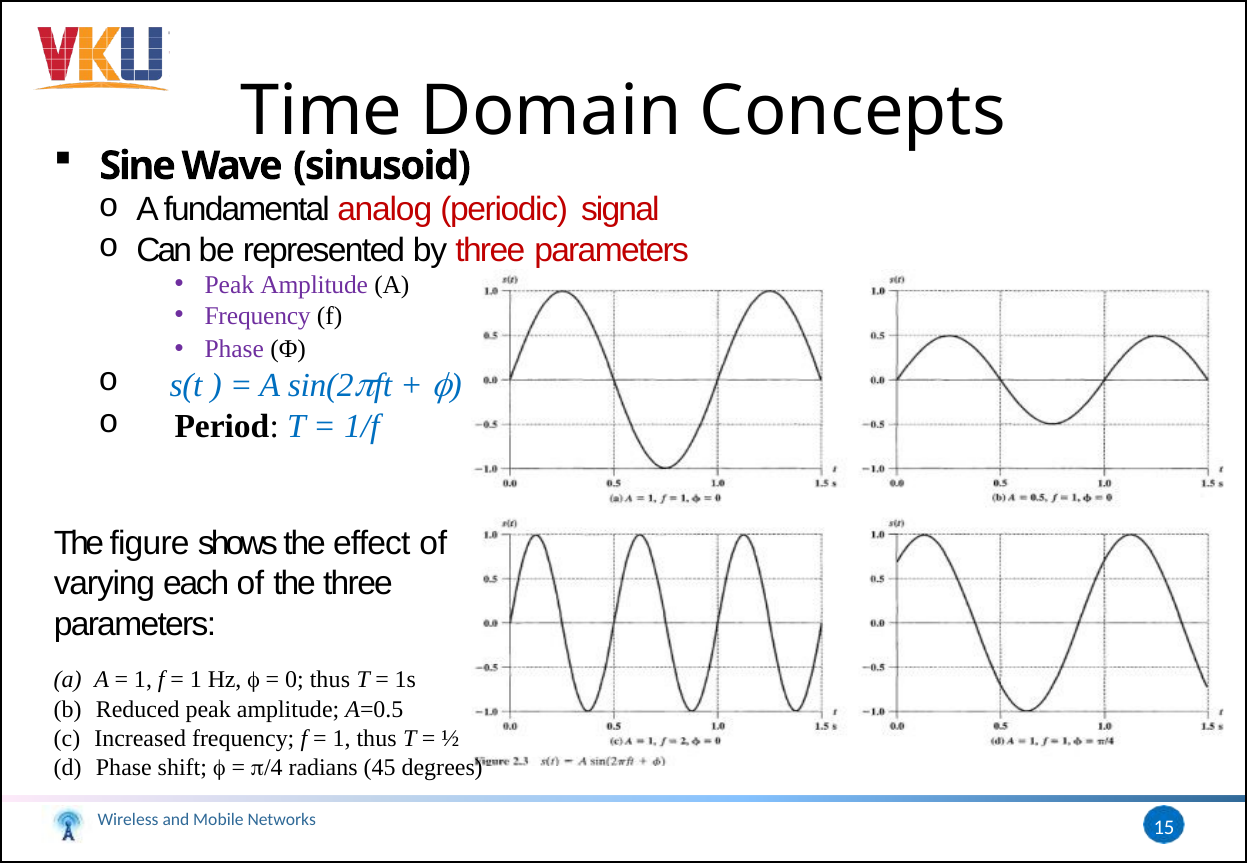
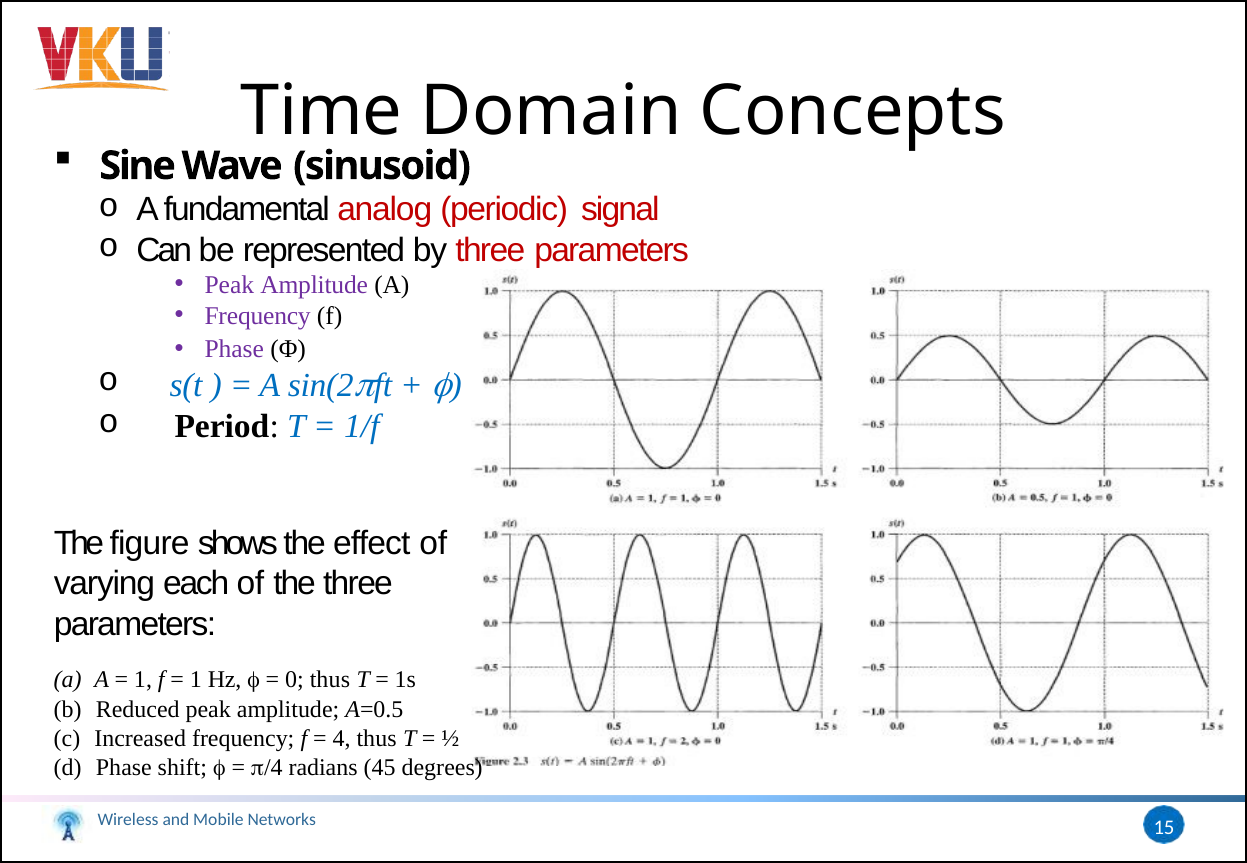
1 at (342, 739): 1 -> 4
